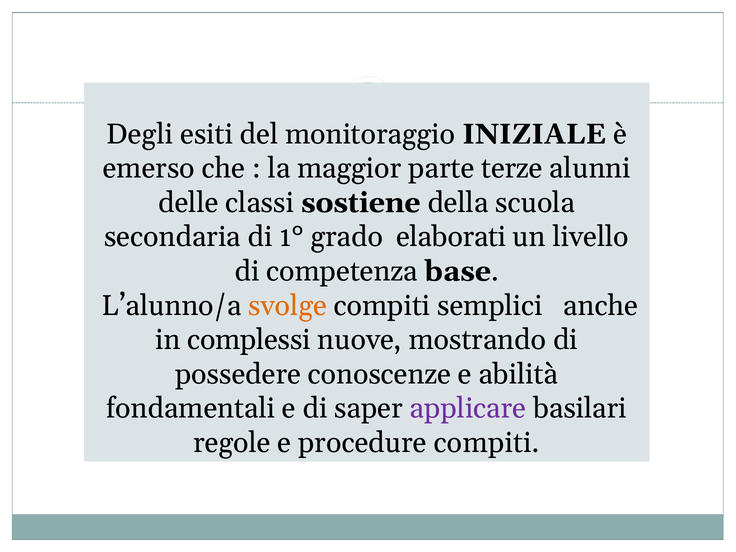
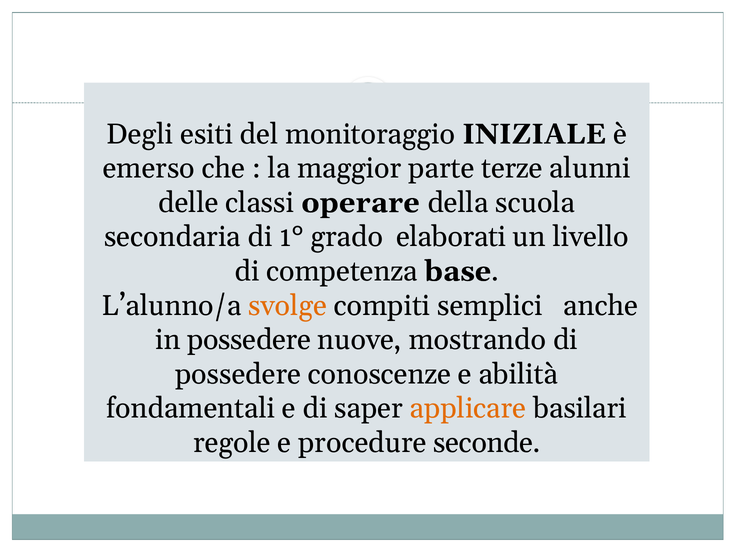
sostiene: sostiene -> operare
in complessi: complessi -> possedere
applicare colour: purple -> orange
procedure compiti: compiti -> seconde
